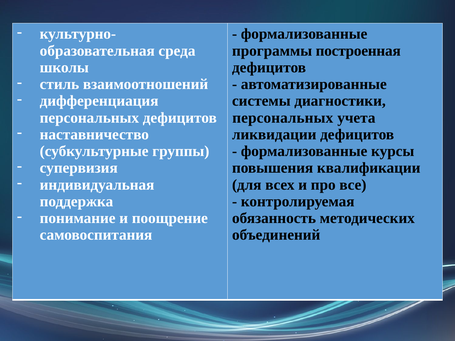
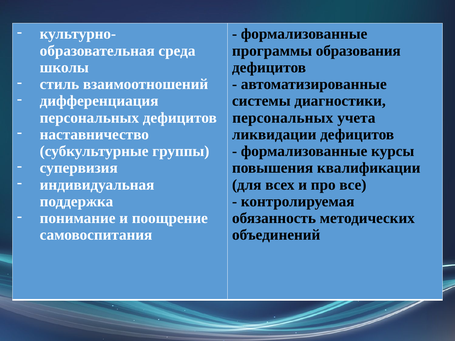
построенная: построенная -> образования
